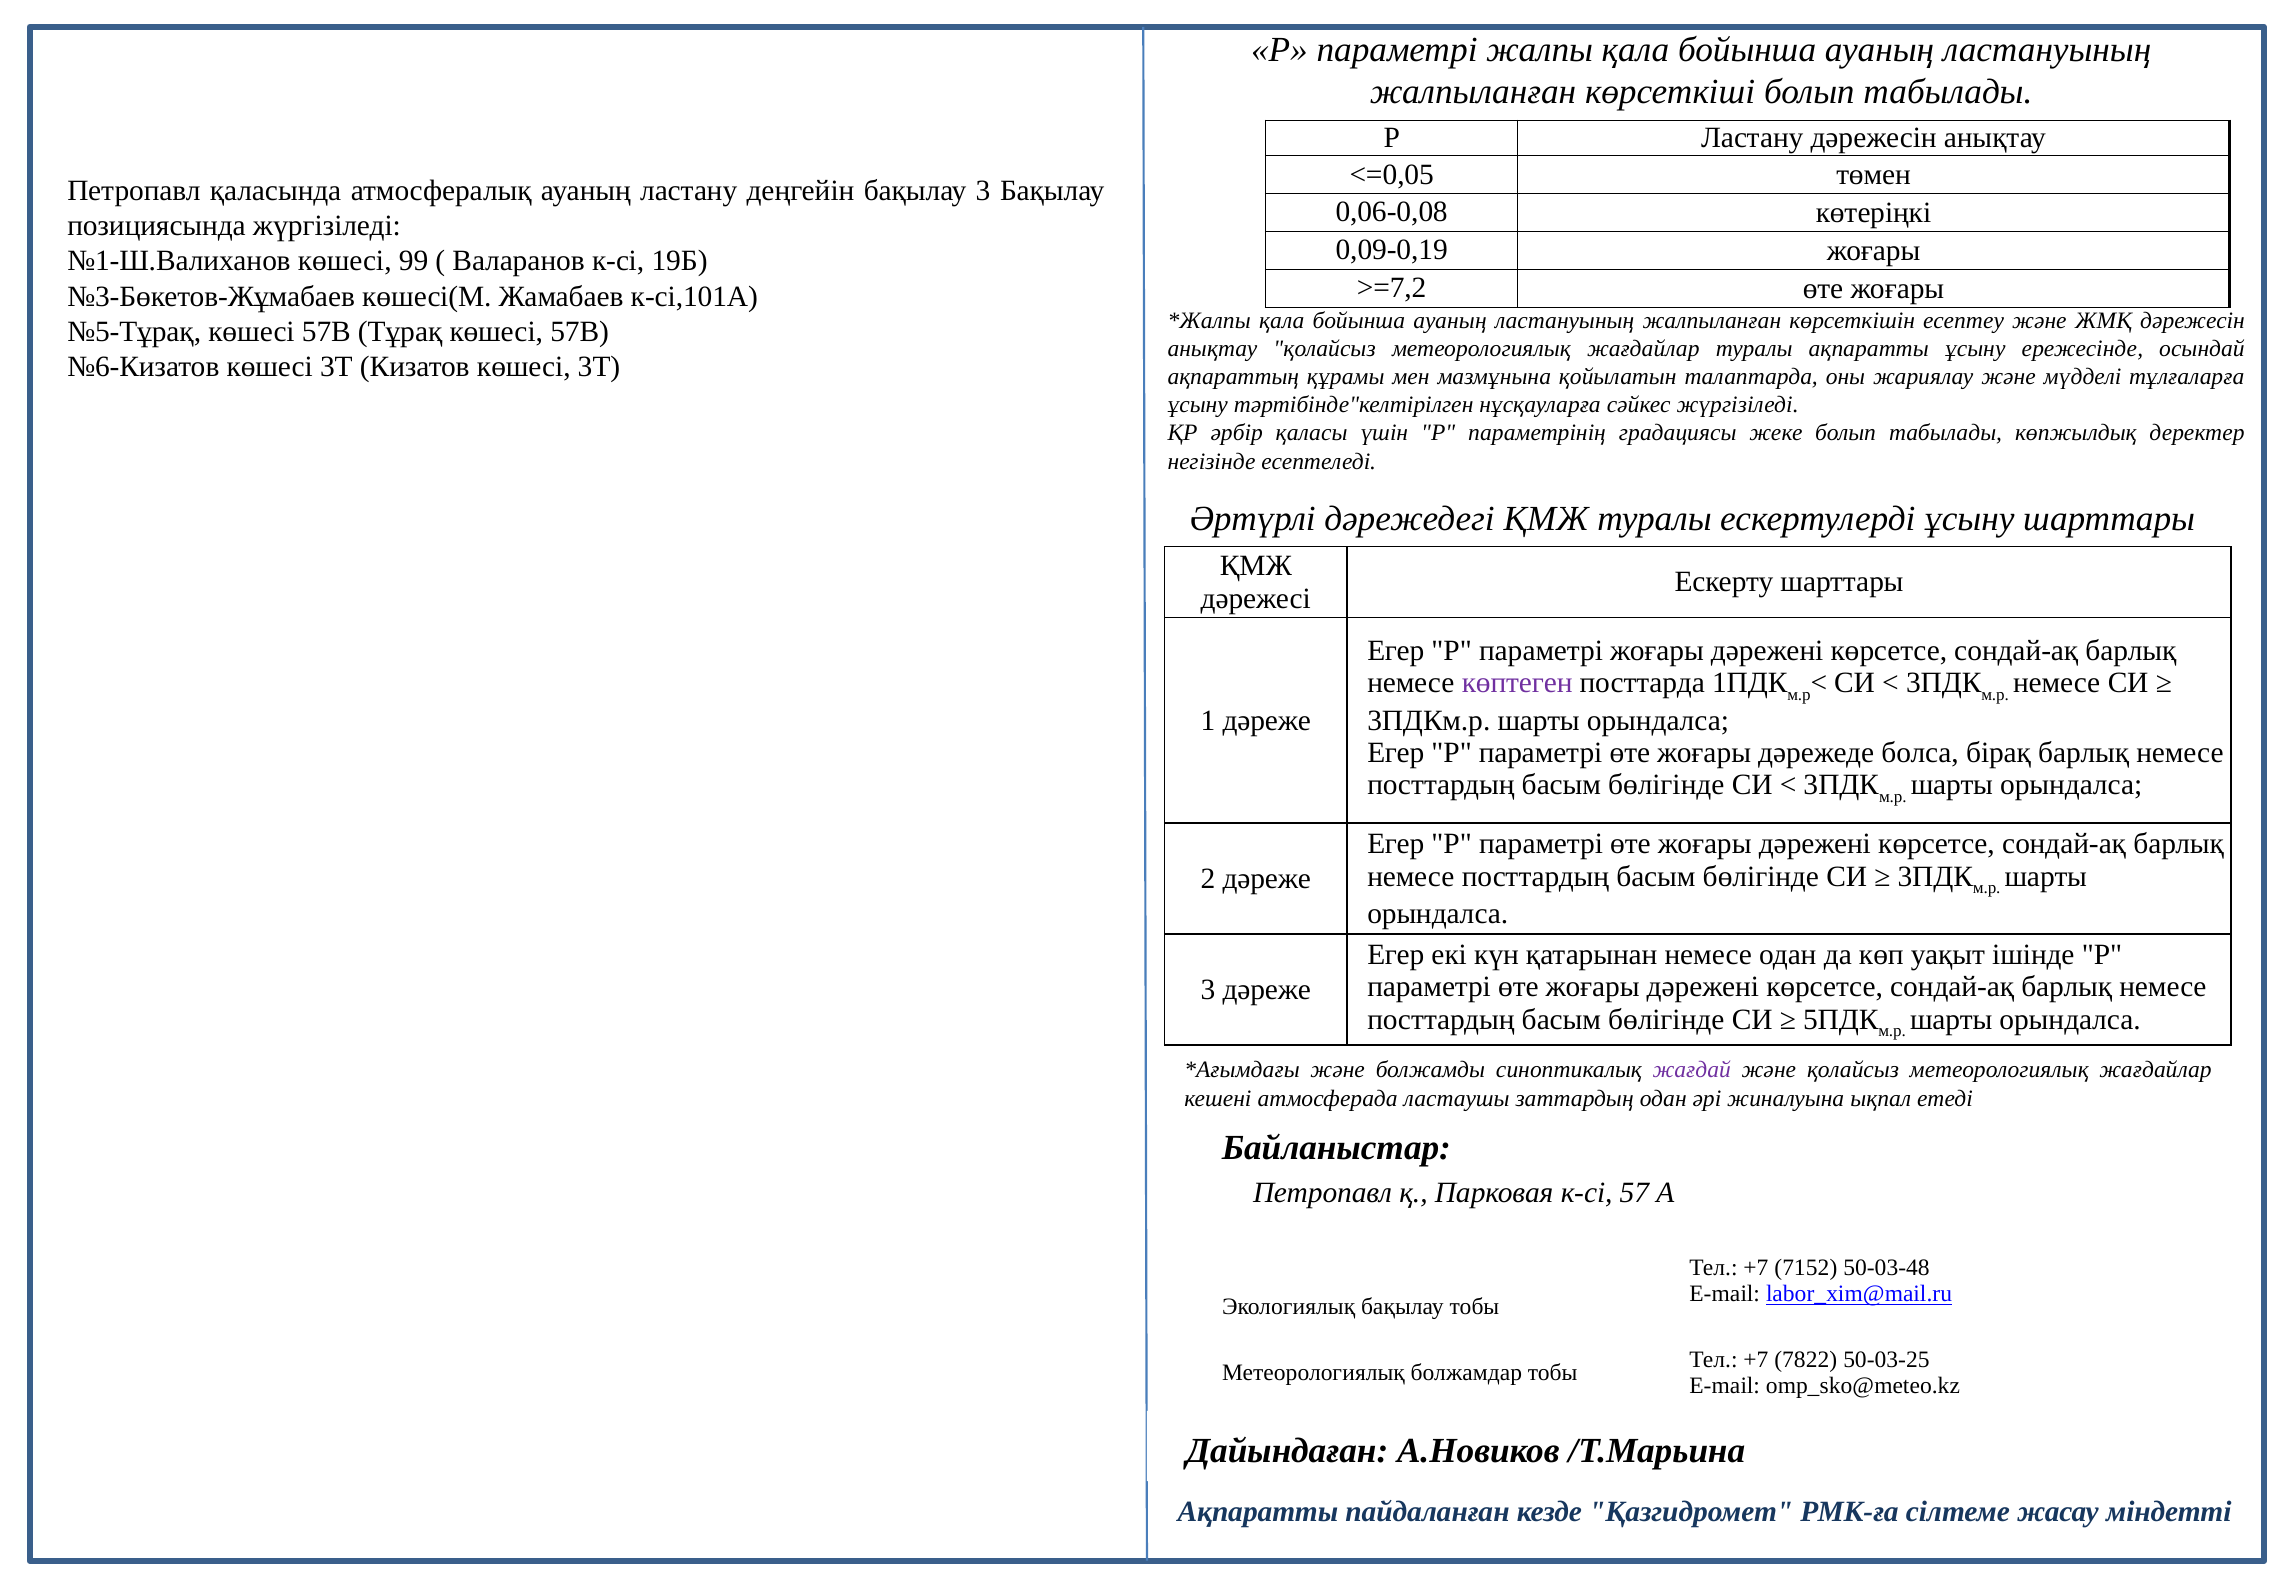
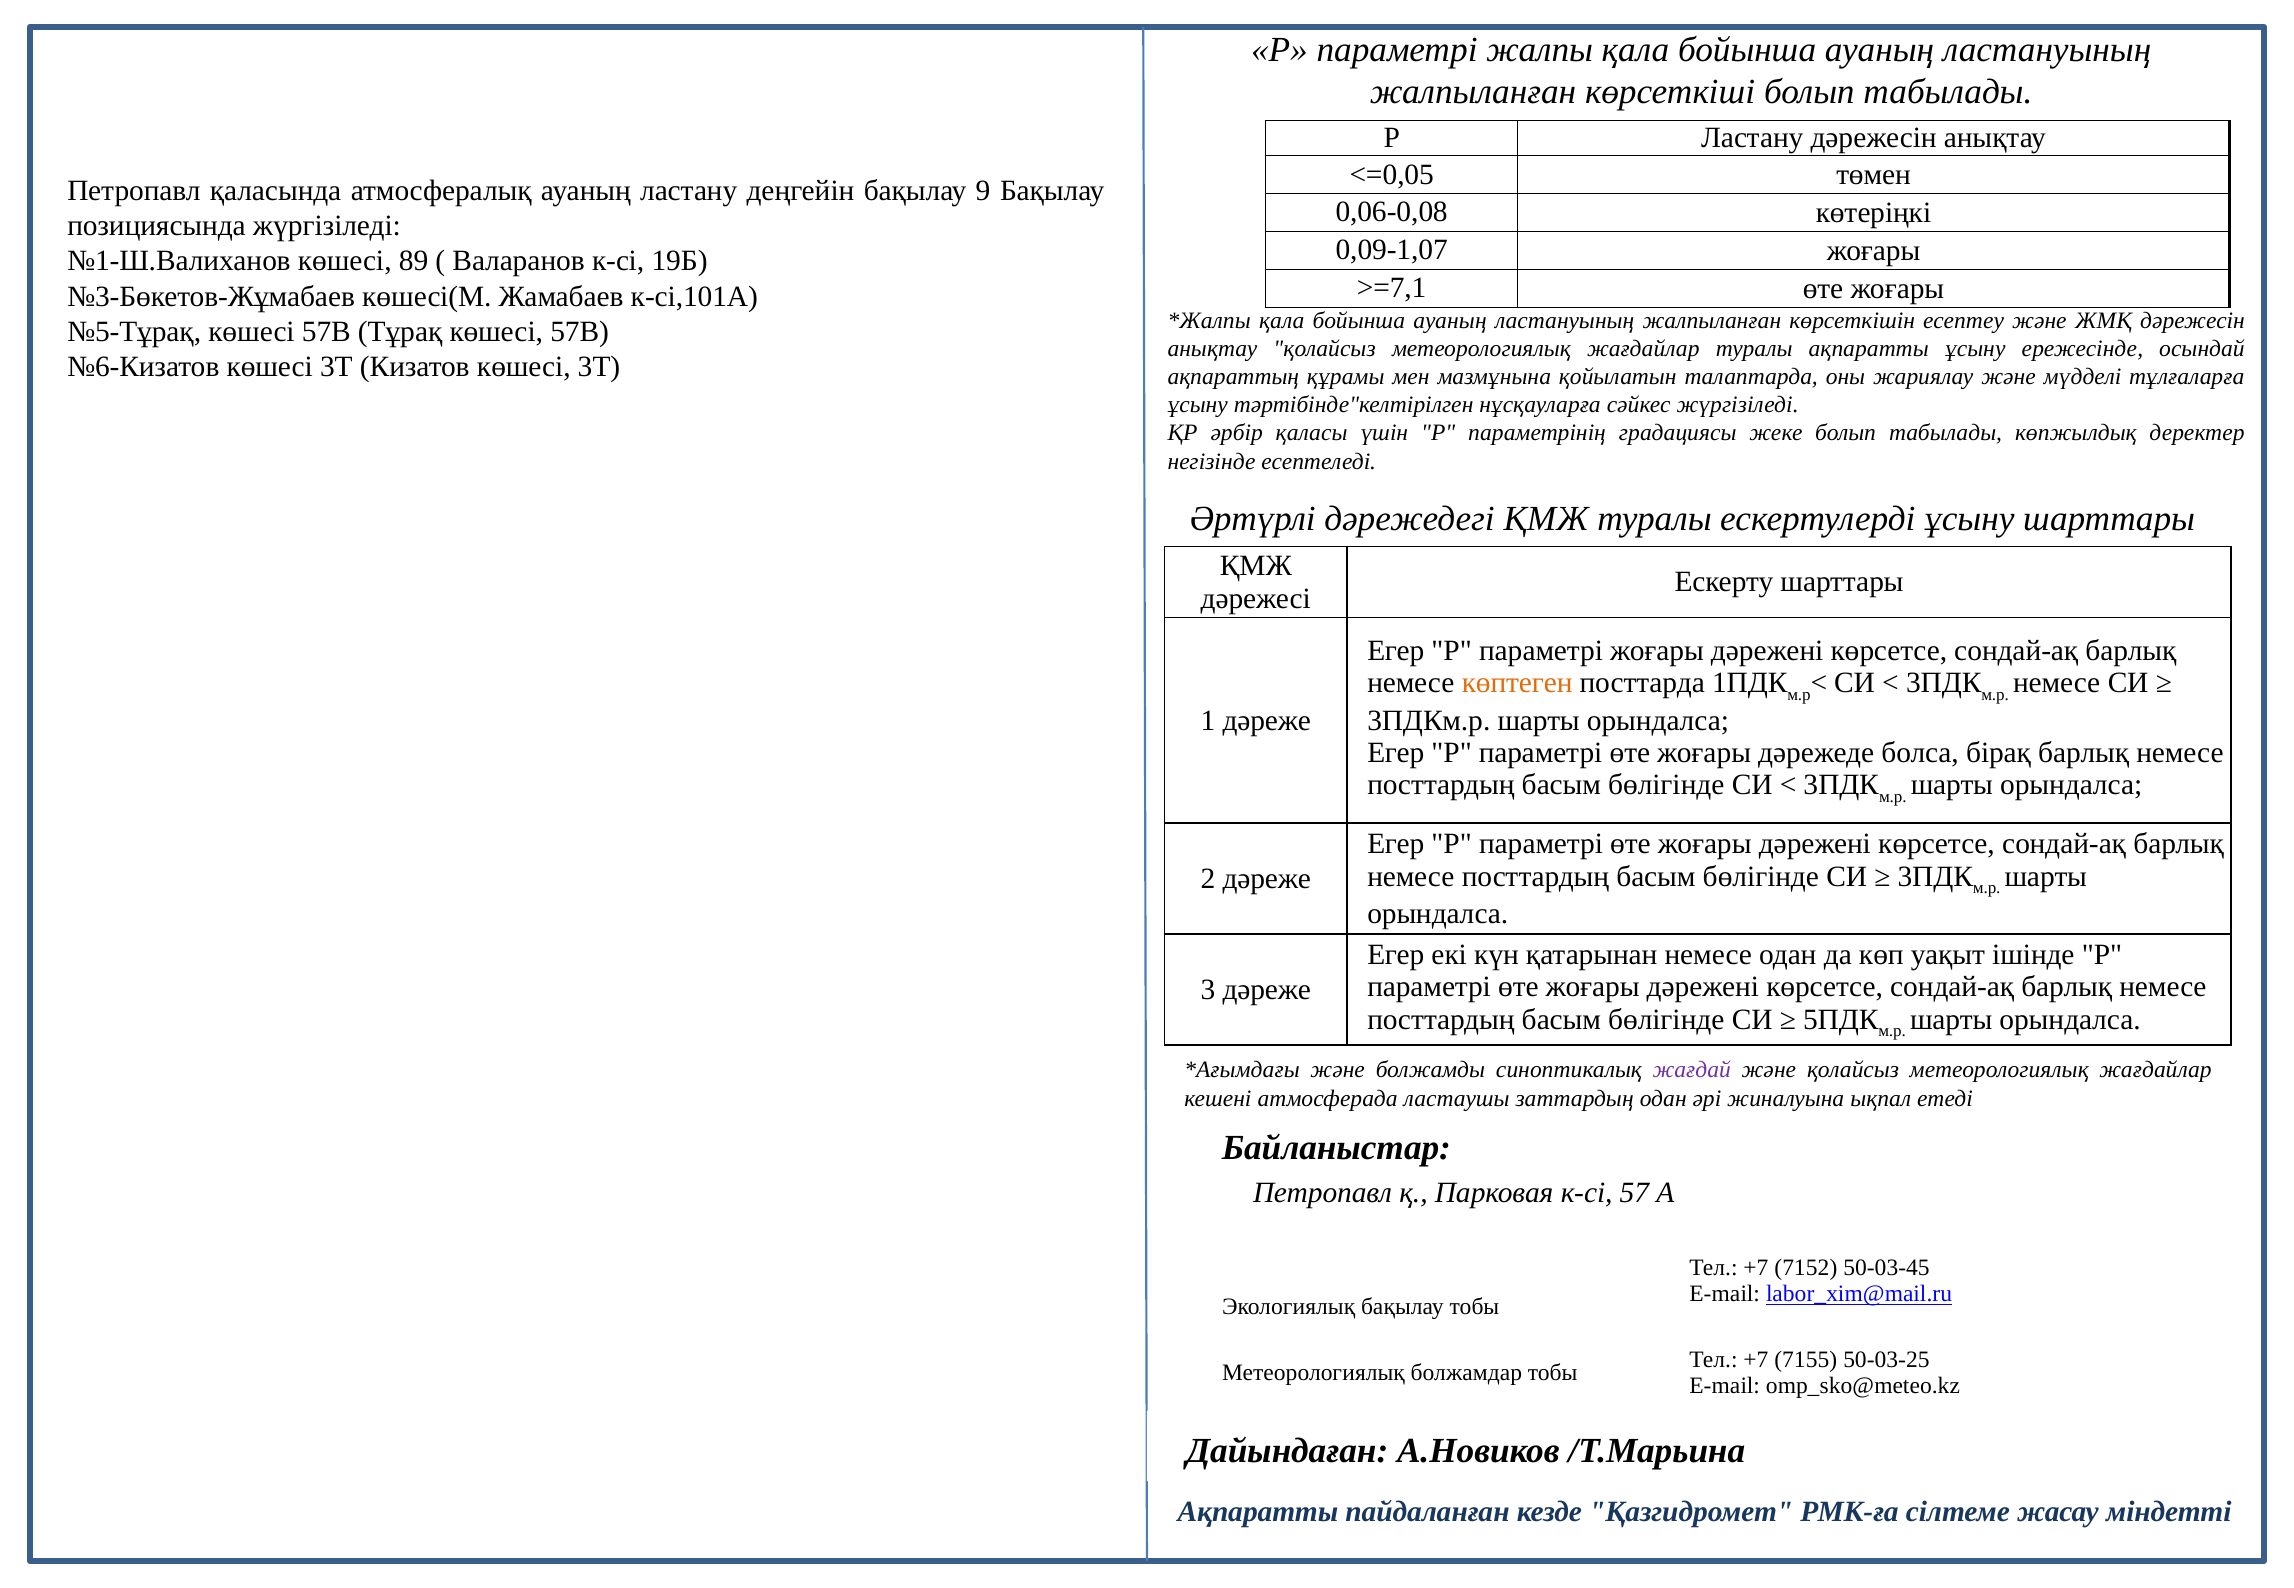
бақылау 3: 3 -> 9
0,09-0,19: 0,09-0,19 -> 0,09-1,07
99: 99 -> 89
>=7,2: >=7,2 -> >=7,1
көптеген colour: purple -> orange
50-03-48: 50-03-48 -> 50-03-45
7822: 7822 -> 7155
